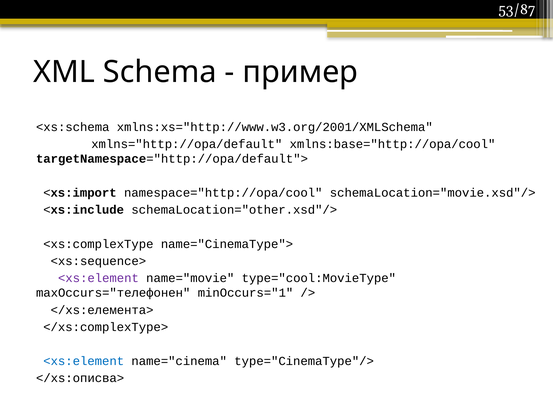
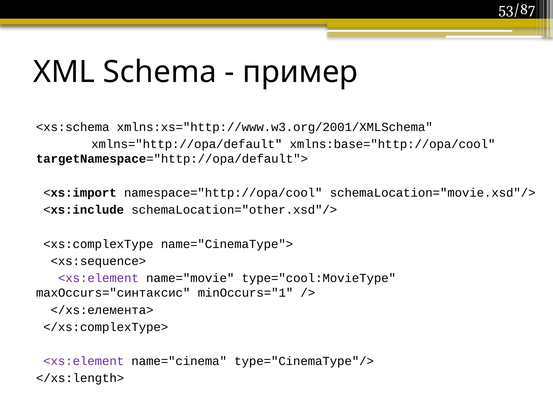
maxOccurs="телефонен: maxOccurs="телефонен -> maxOccurs="синтаксис
<xs:element at (84, 361) colour: blue -> purple
</xs:описва>: </xs:описва> -> </xs:length>
